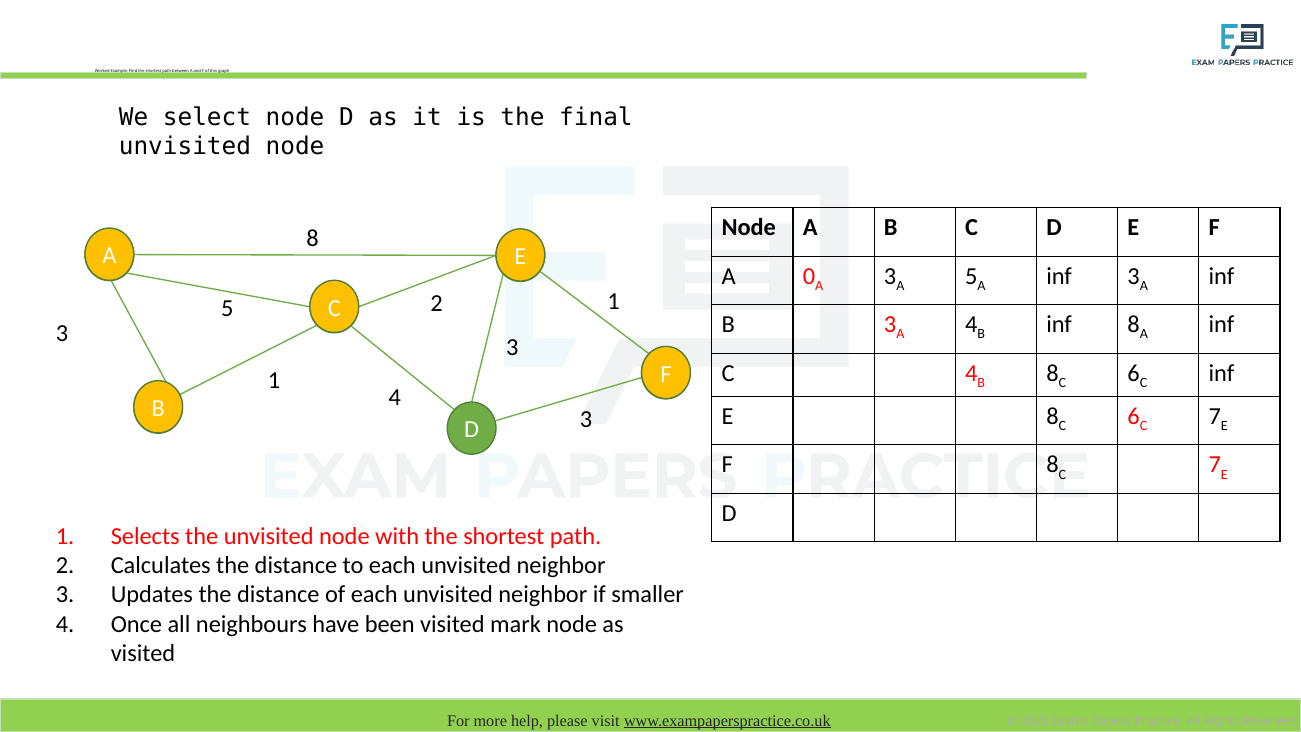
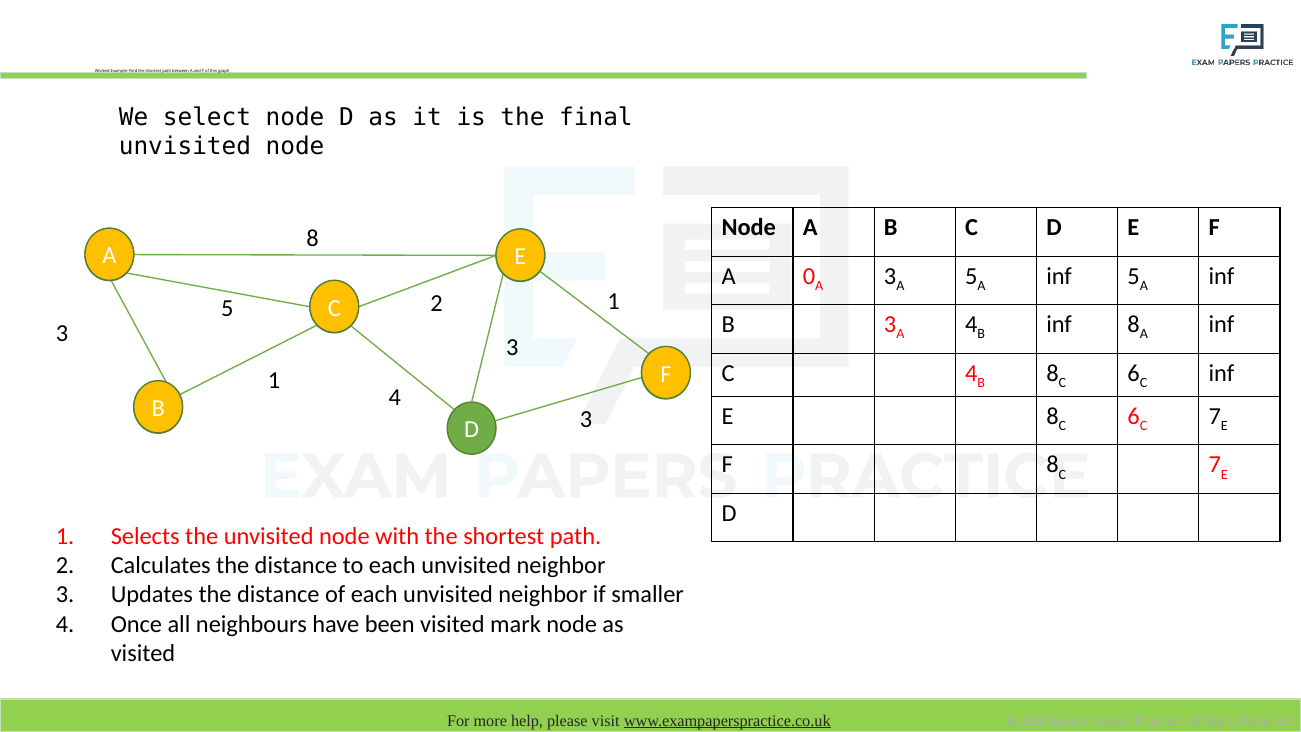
inf 3: 3 -> 5
